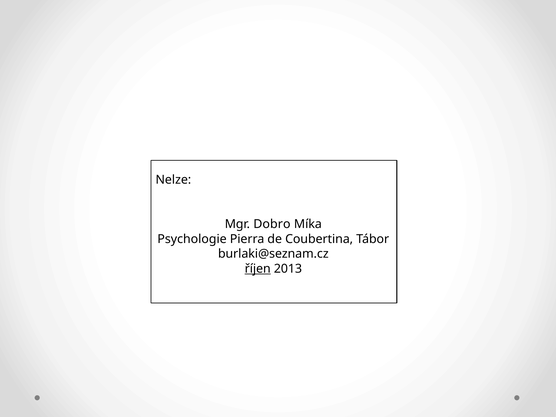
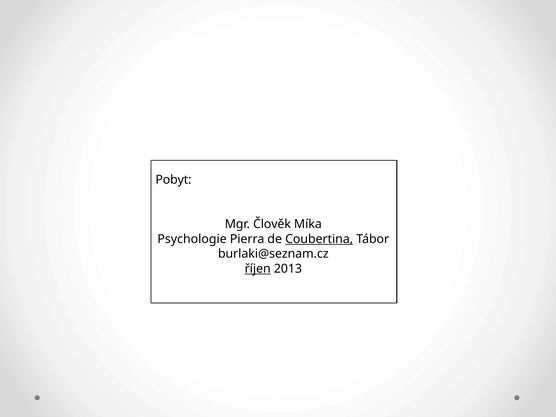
Nelze: Nelze -> Pobyt
Dobro: Dobro -> Člověk
Coubertina underline: none -> present
